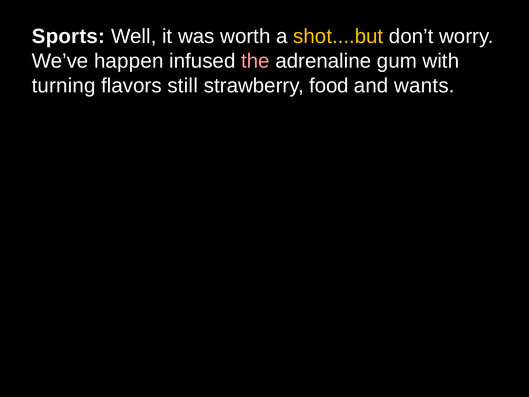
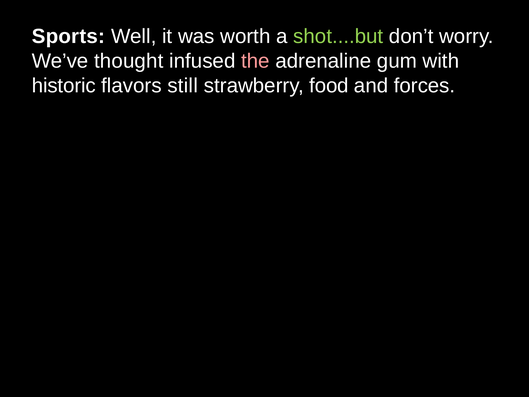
shot....but colour: yellow -> light green
happen: happen -> thought
turning: turning -> historic
wants: wants -> forces
